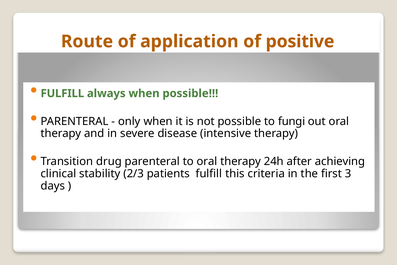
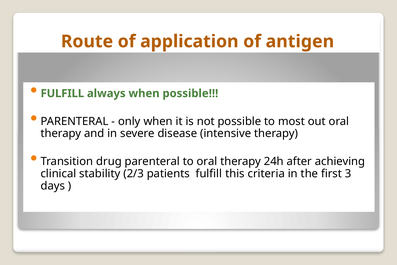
positive: positive -> antigen
fungi: fungi -> most
